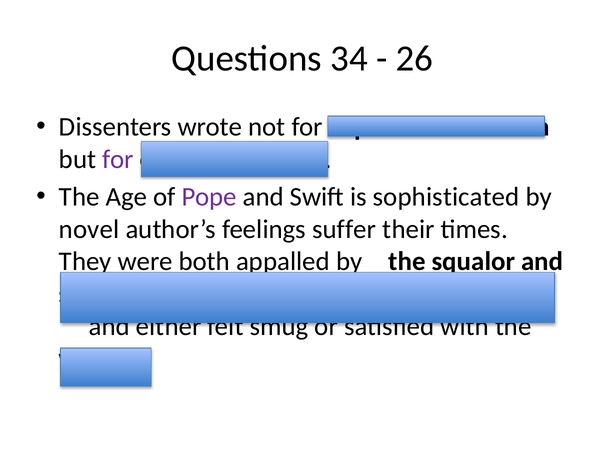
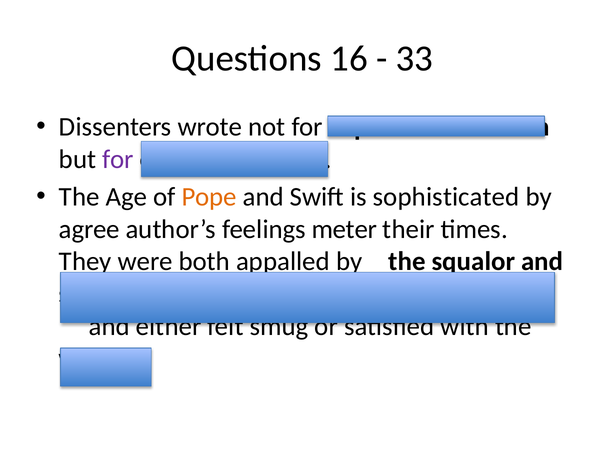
34: 34 -> 16
26: 26 -> 33
Pope colour: purple -> orange
novel: novel -> agree
suffer: suffer -> meter
